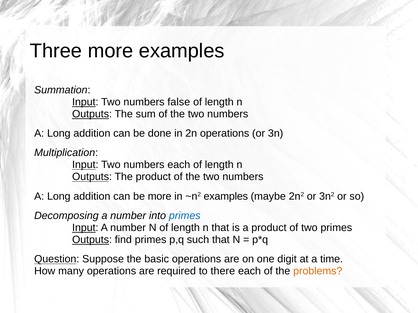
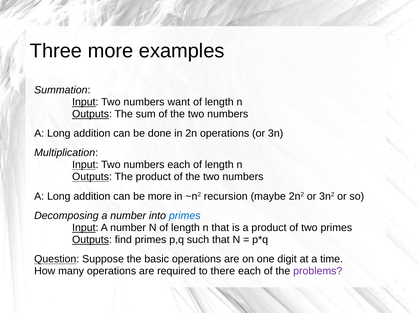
false: false -> want
~n2 examples: examples -> recursion
problems colour: orange -> purple
